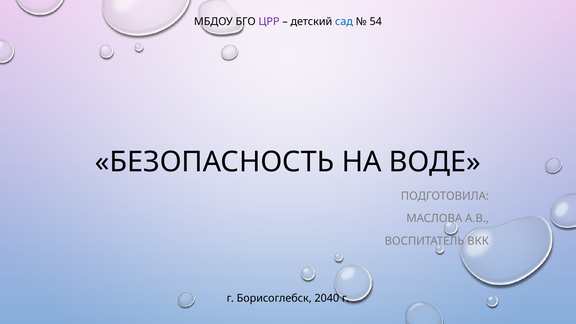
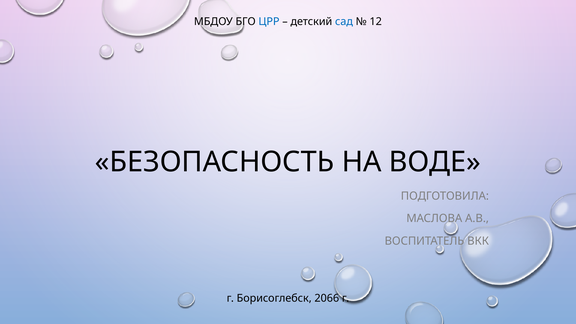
ЦРР colour: purple -> blue
54: 54 -> 12
2040: 2040 -> 2066
